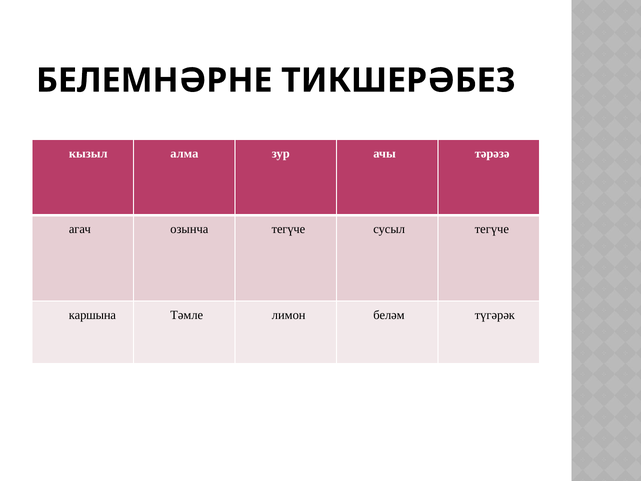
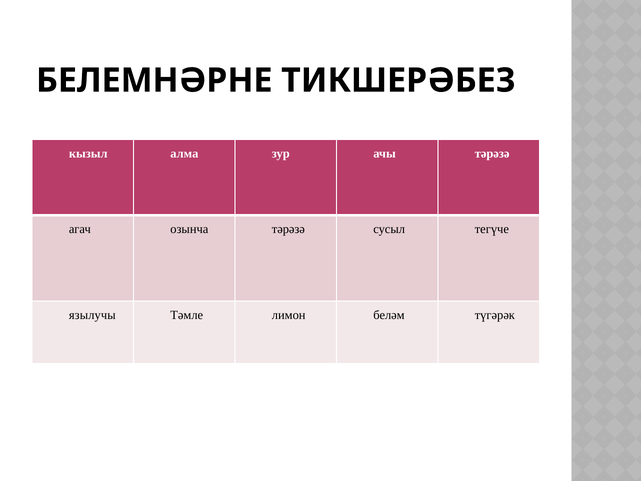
озынча тегүче: тегүче -> тәрәзә
каршына: каршына -> язылучы
